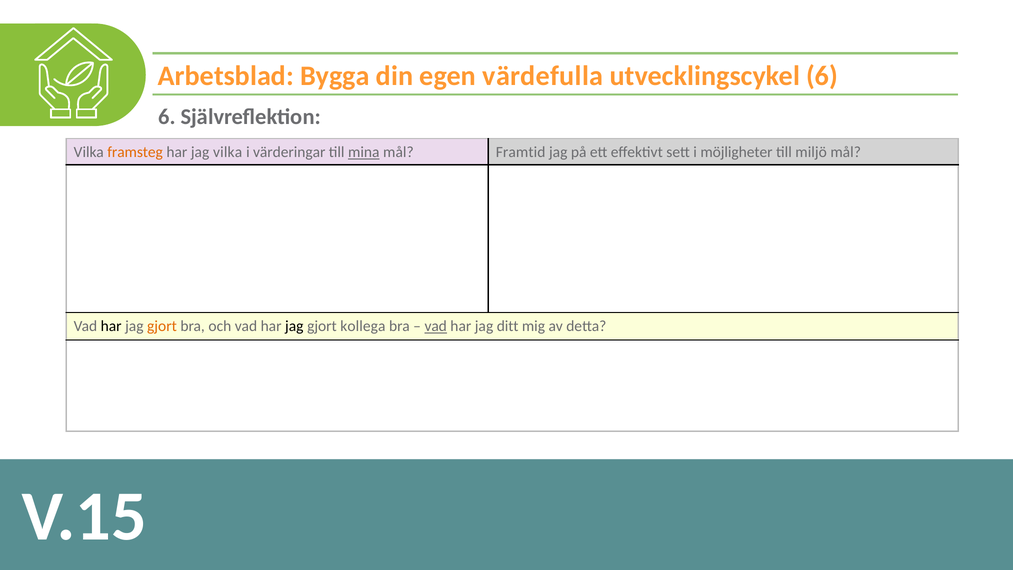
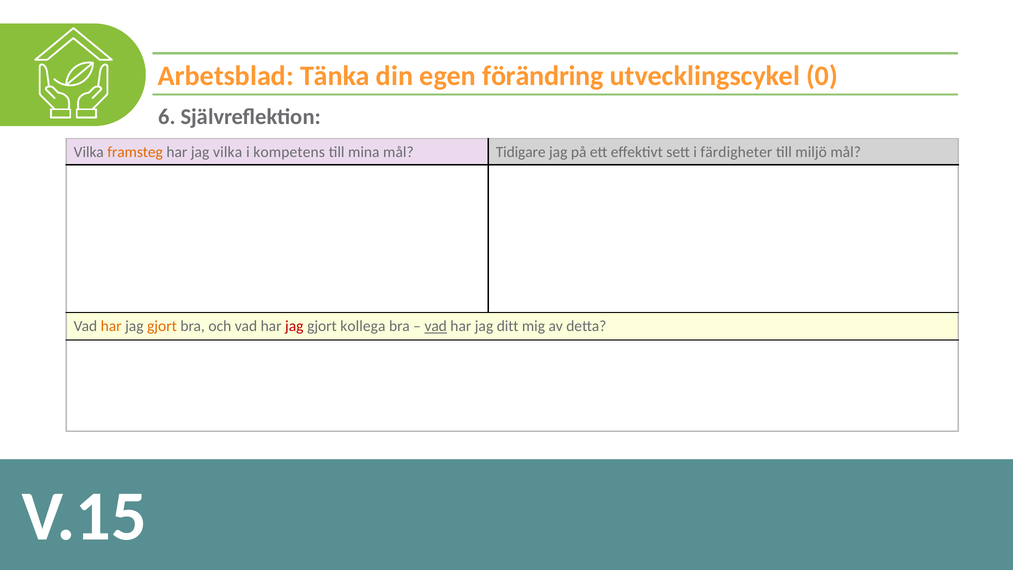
Bygga: Bygga -> Tänka
värdefulla: värdefulla -> förändring
utvecklingscykel 6: 6 -> 0
värderingar: värderingar -> kompetens
mina underline: present -> none
Framtid: Framtid -> Tidigare
möjligheter: möjligheter -> färdigheter
har at (111, 326) colour: black -> orange
jag at (294, 326) colour: black -> red
